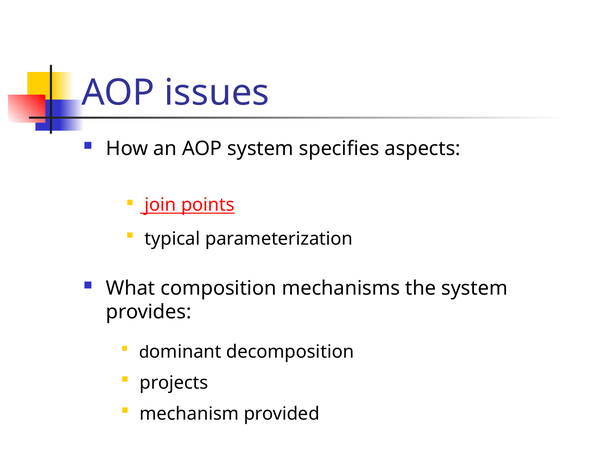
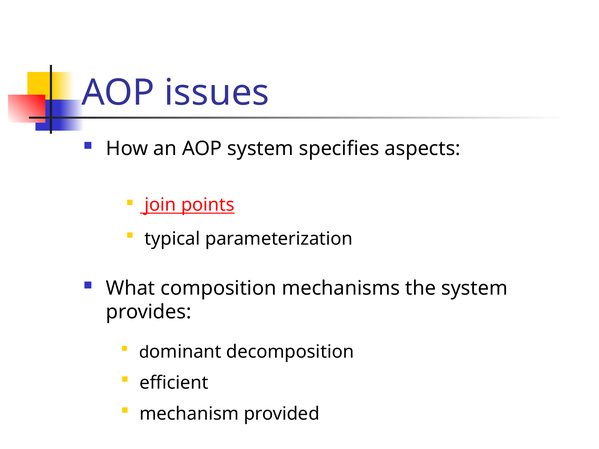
projects: projects -> efficient
